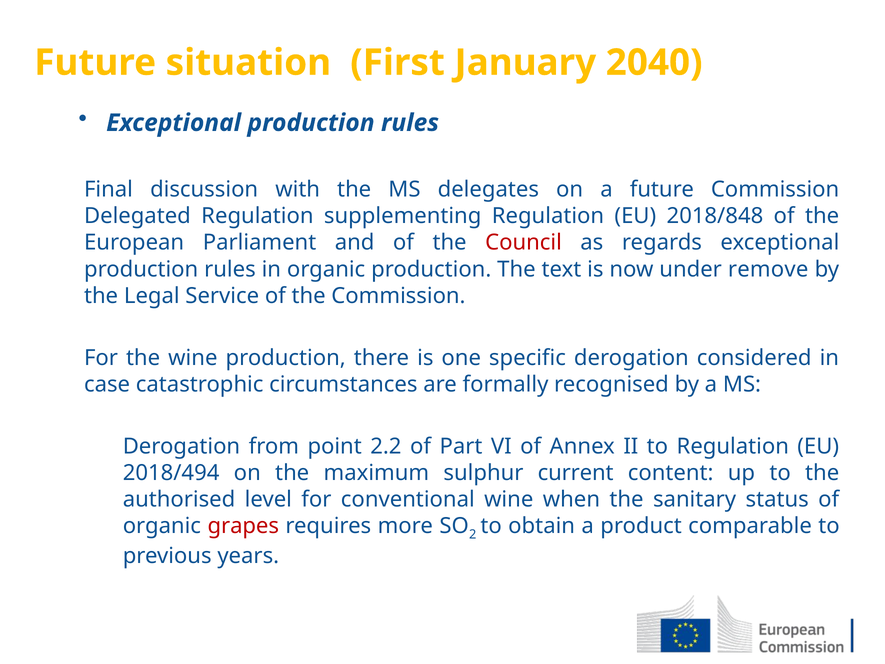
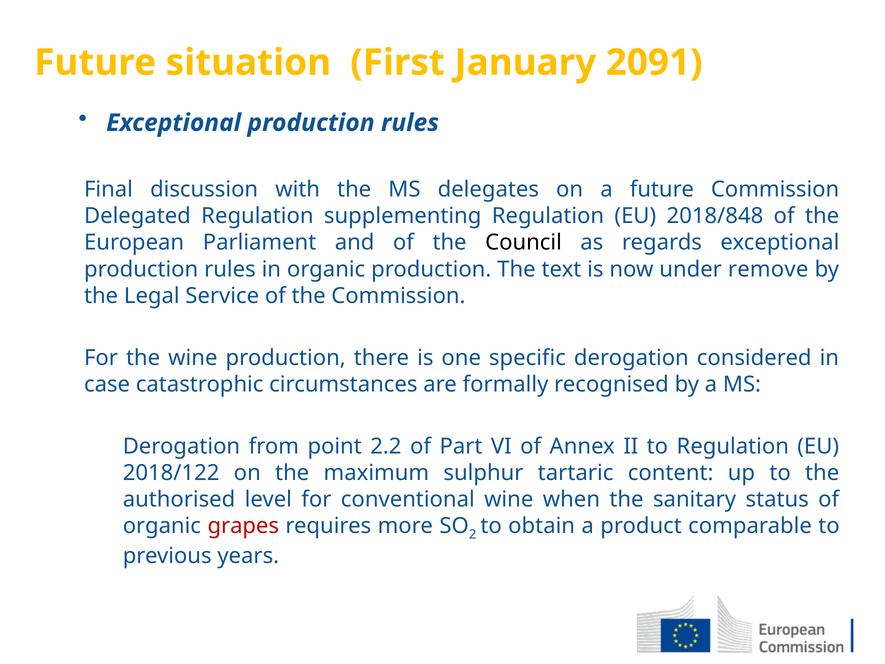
2040: 2040 -> 2091
Council colour: red -> black
2018/494: 2018/494 -> 2018/122
current: current -> tartaric
